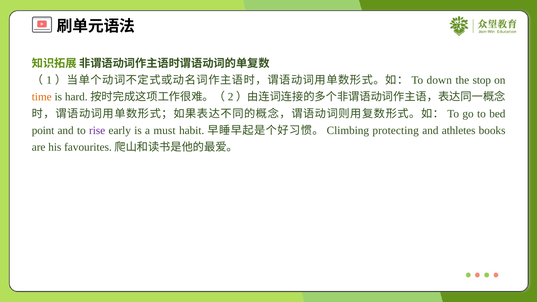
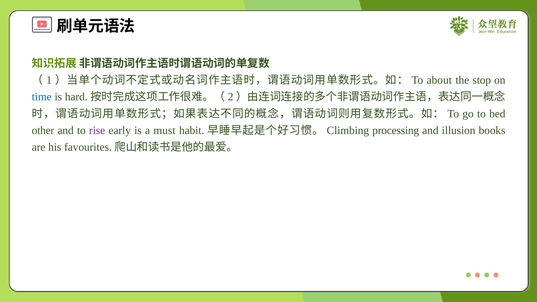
down: down -> about
time colour: orange -> blue
point: point -> other
protecting: protecting -> processing
athletes: athletes -> illusion
